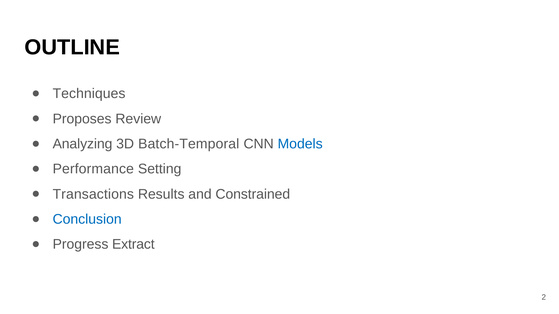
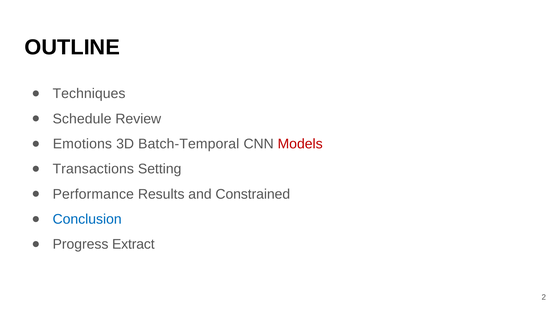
Proposes: Proposes -> Schedule
Analyzing: Analyzing -> Emotions
Models colour: blue -> red
Performance: Performance -> Transactions
Transactions: Transactions -> Performance
